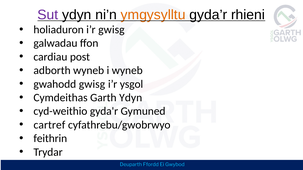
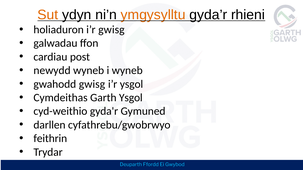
Sut colour: purple -> orange
adborth: adborth -> newydd
Garth Ydyn: Ydyn -> Ysgol
cartref: cartref -> darllen
